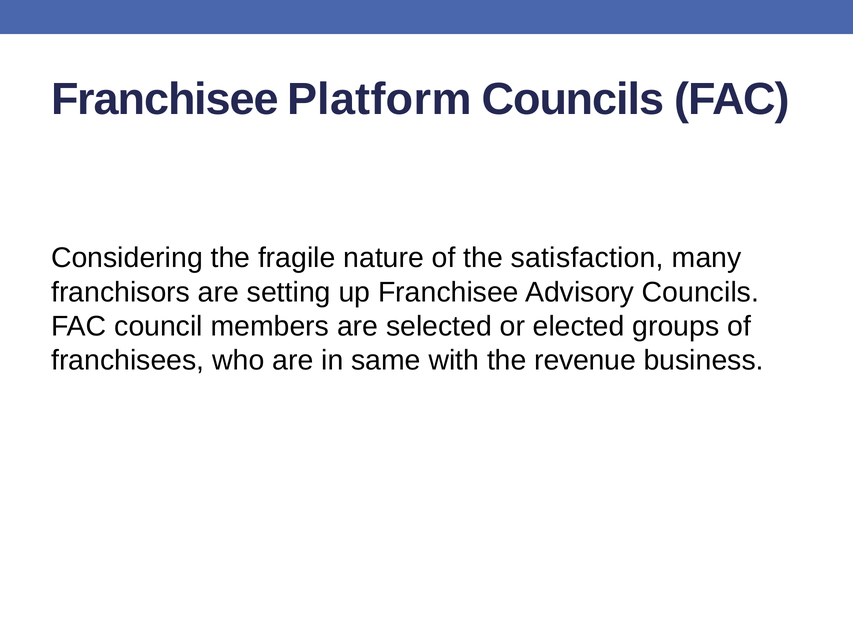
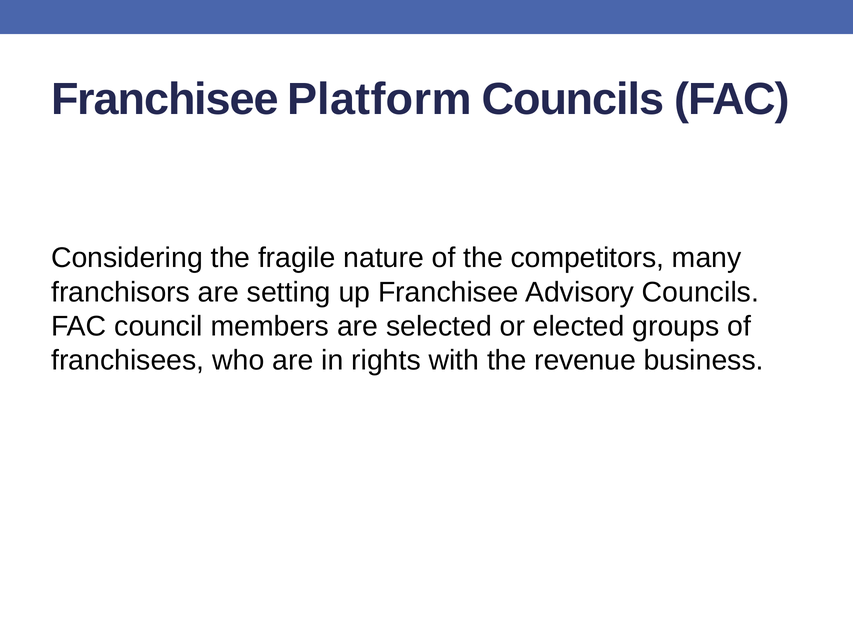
satisfaction: satisfaction -> competitors
same: same -> rights
